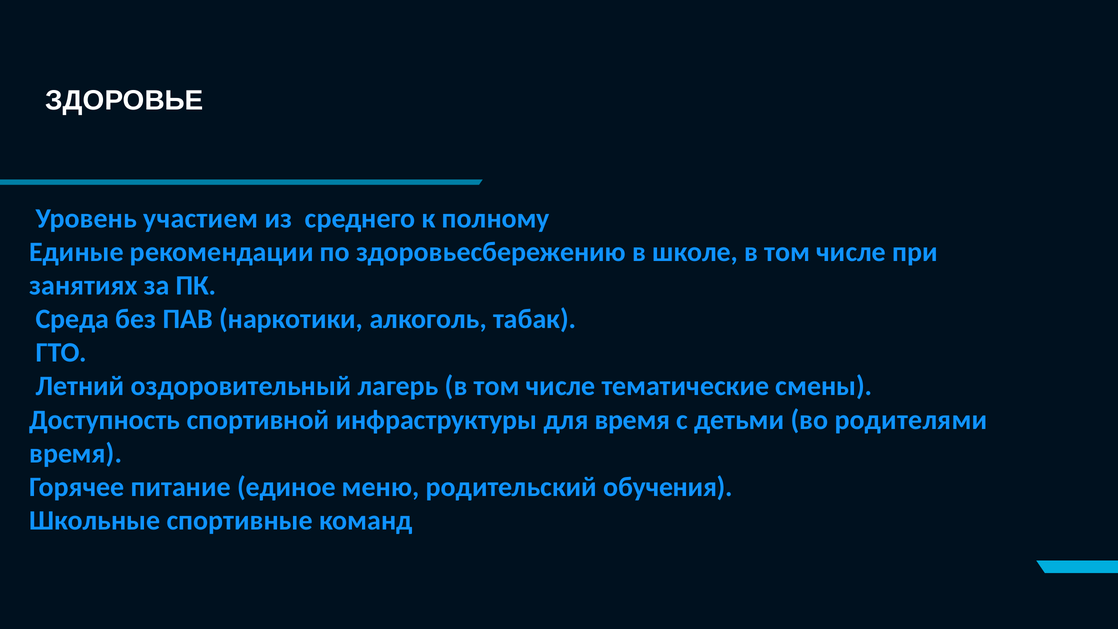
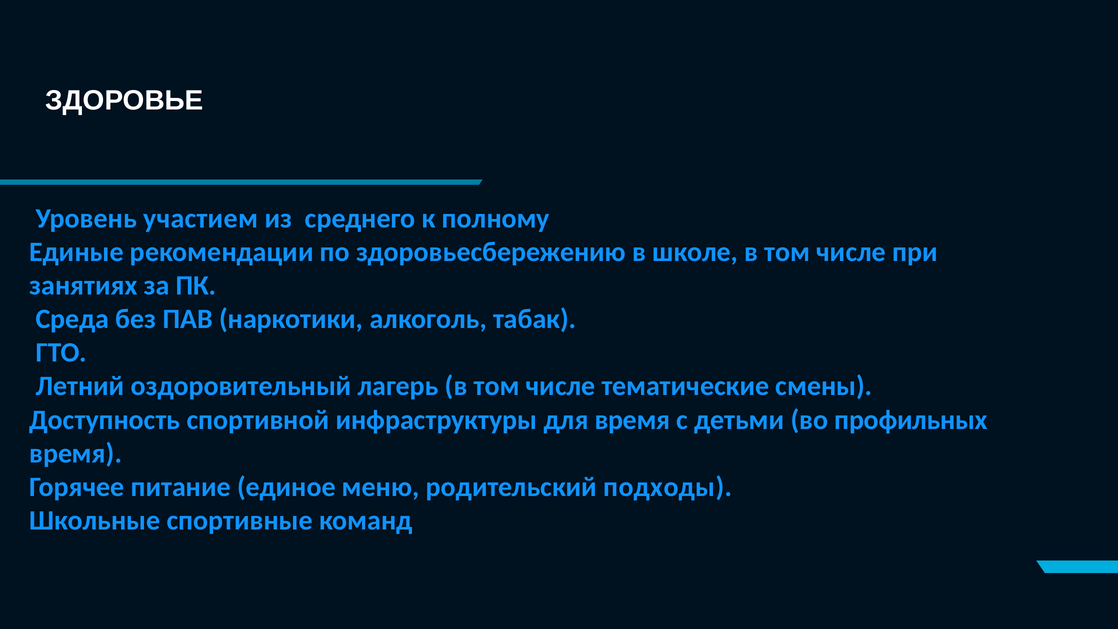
родителями: родителями -> профильных
обучения: обучения -> подходы
